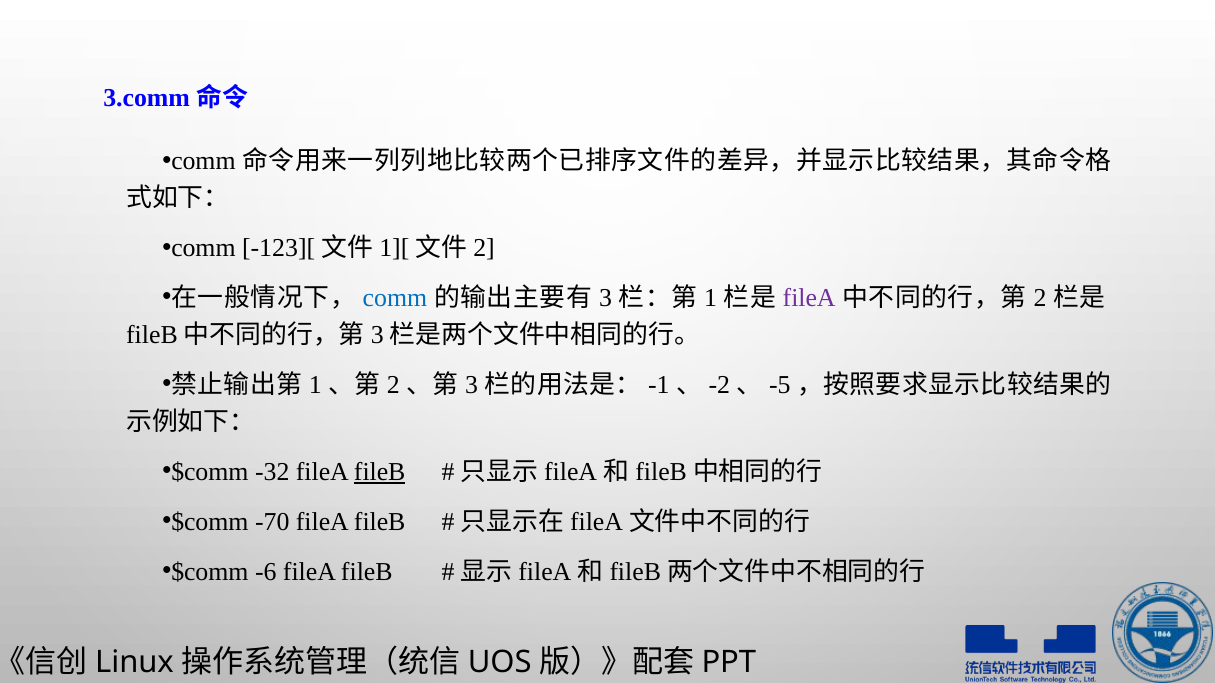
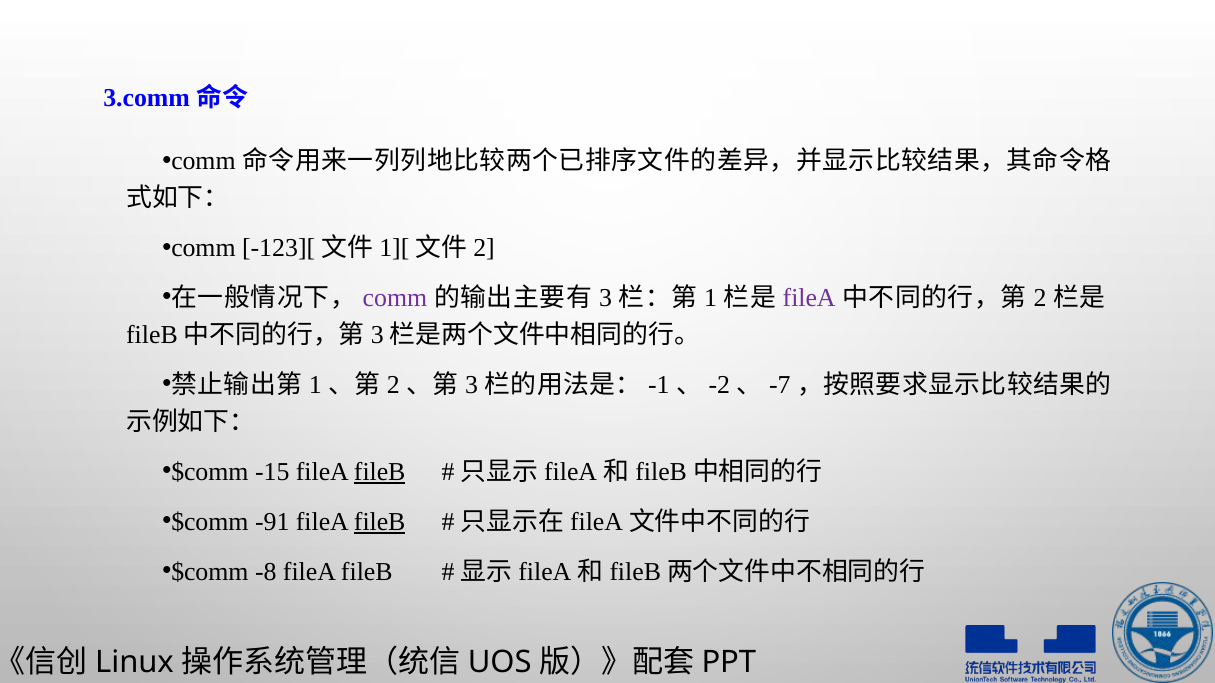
comm at (395, 298) colour: blue -> purple
-5: -5 -> -7
-32: -32 -> -15
-70: -70 -> -91
fileB at (380, 522) underline: none -> present
-6: -6 -> -8
